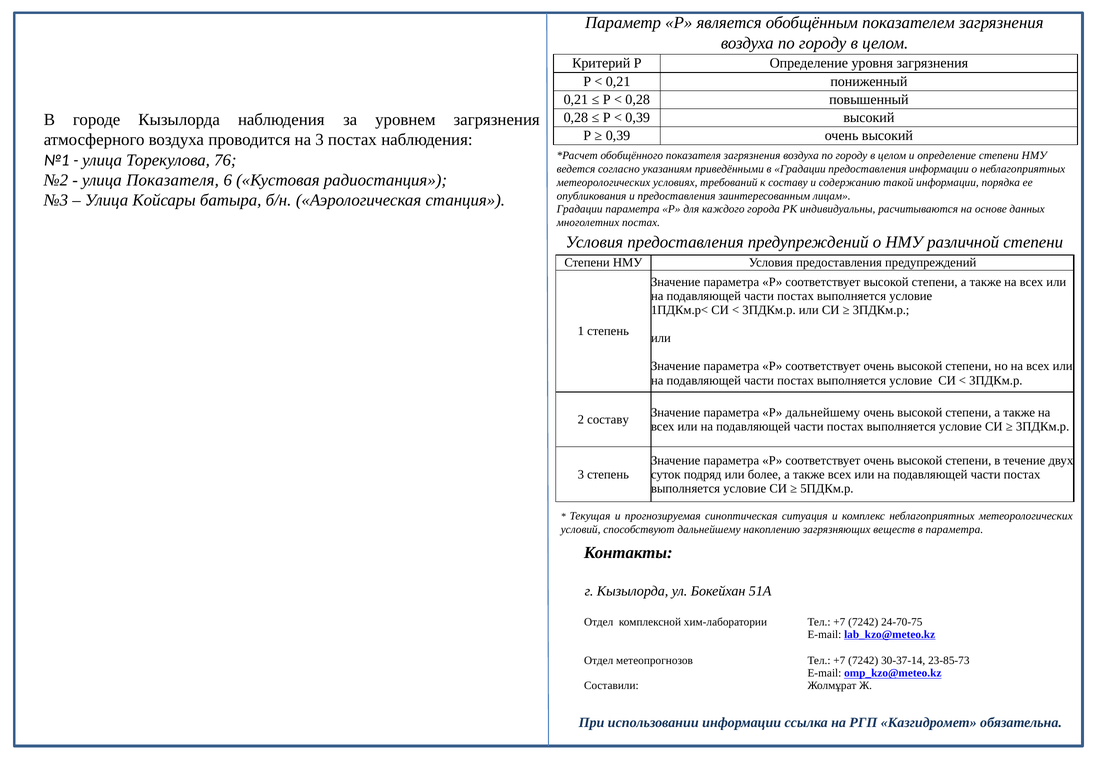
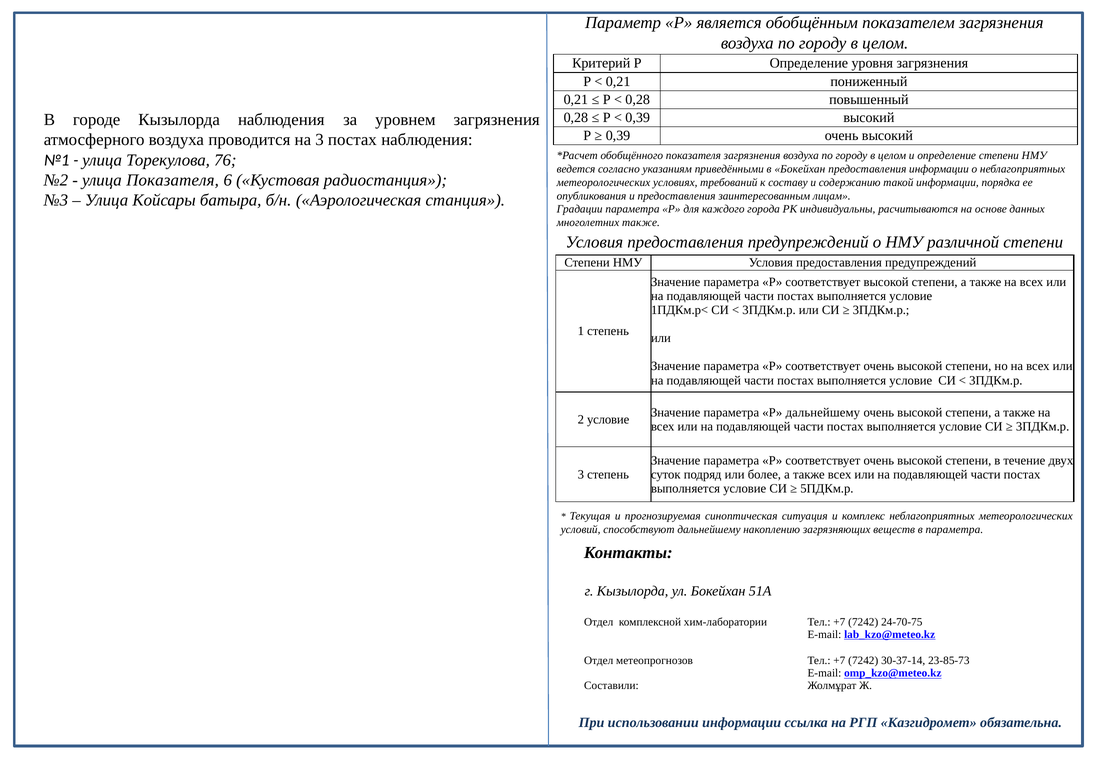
в Градации: Градации -> Бокейхан
многолетних постах: постах -> также
2 составу: составу -> условие
